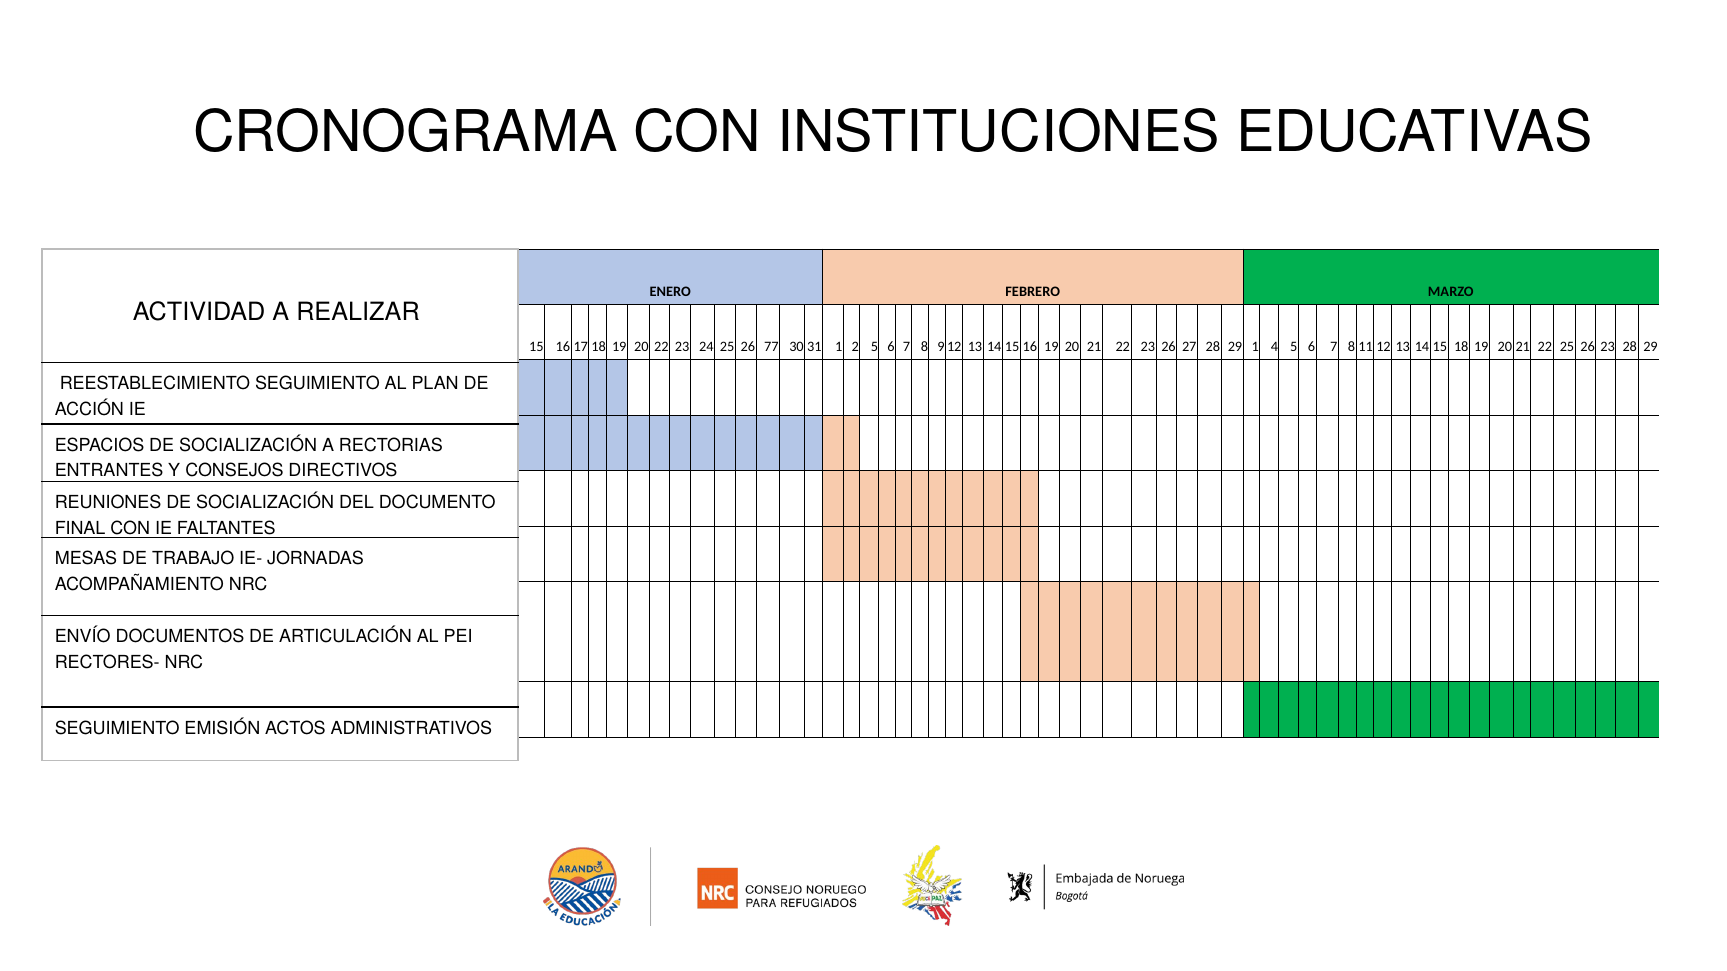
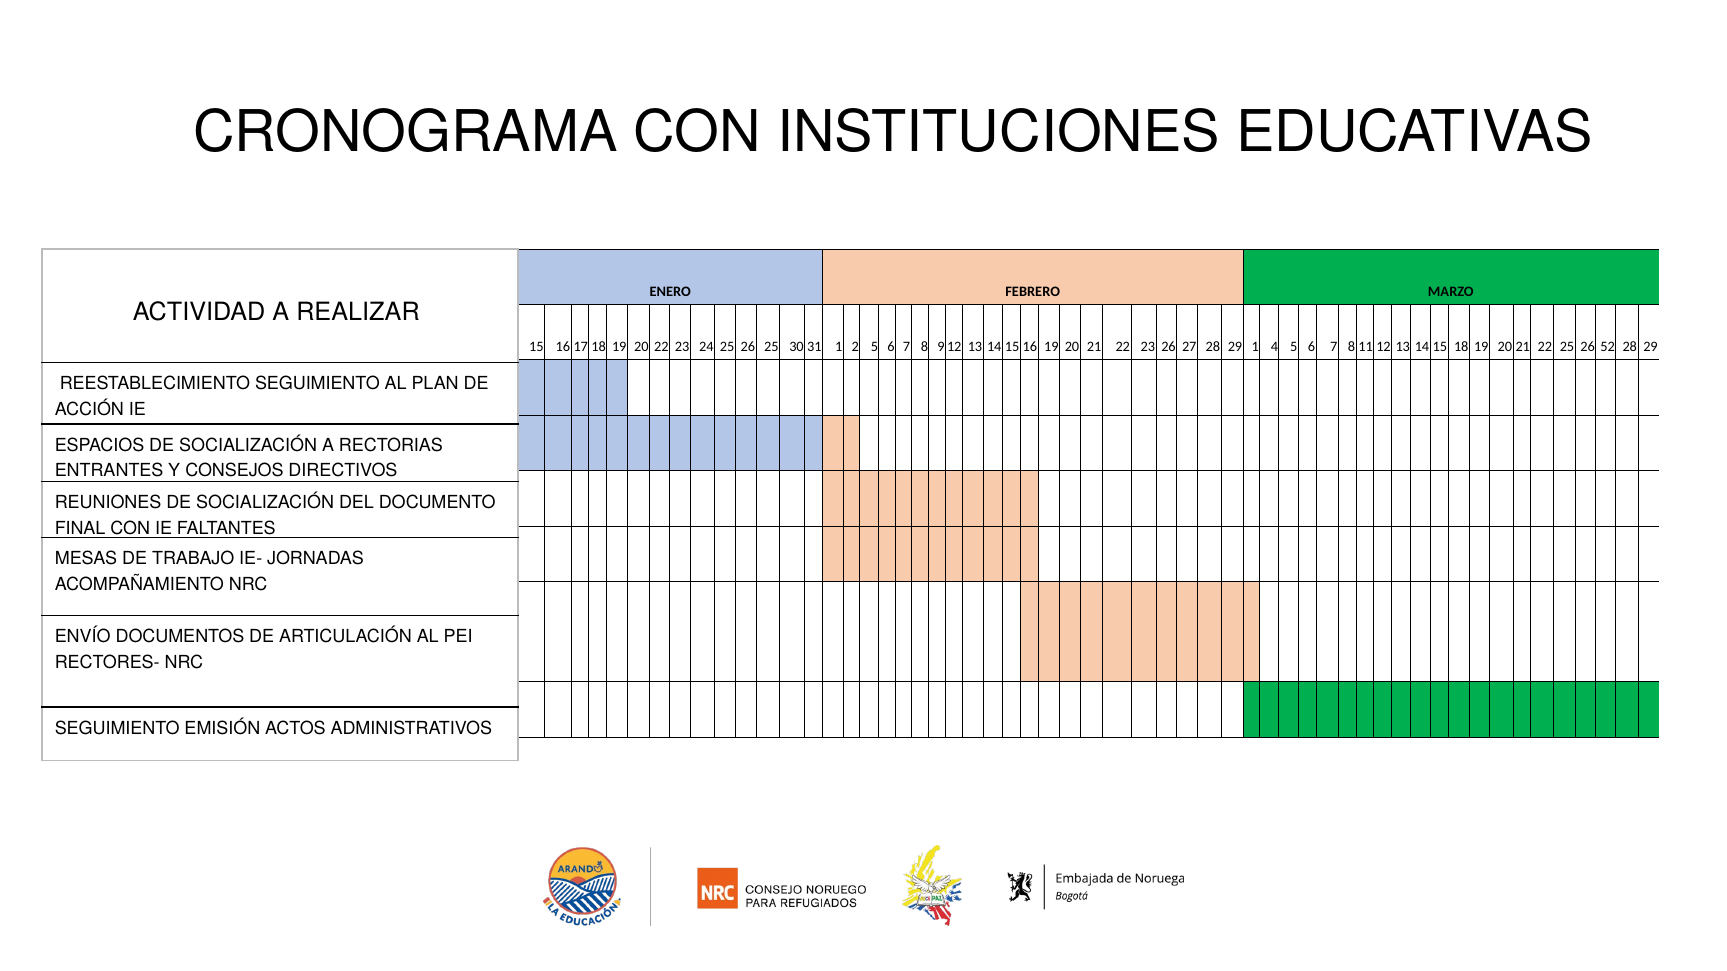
26 77: 77 -> 25
26 23: 23 -> 52
